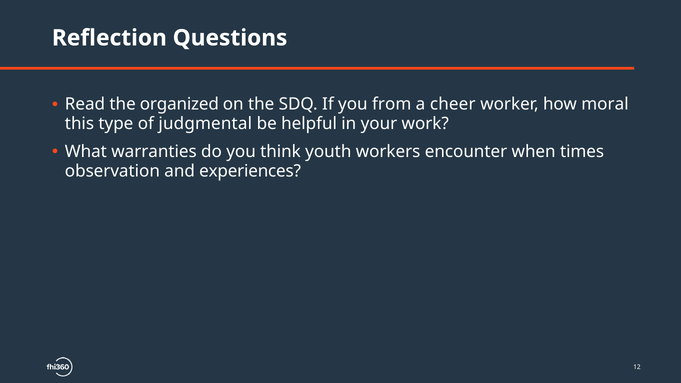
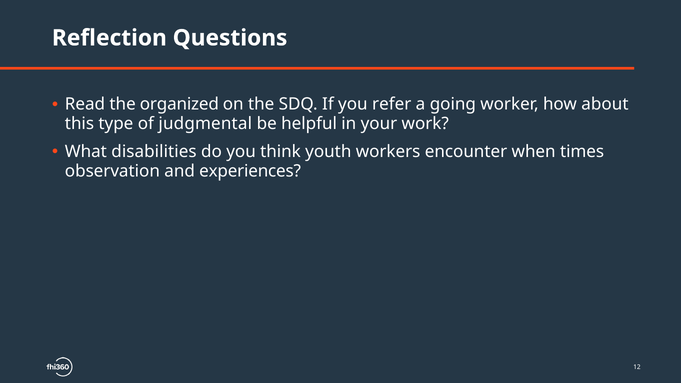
from: from -> refer
cheer: cheer -> going
moral: moral -> about
warranties: warranties -> disabilities
